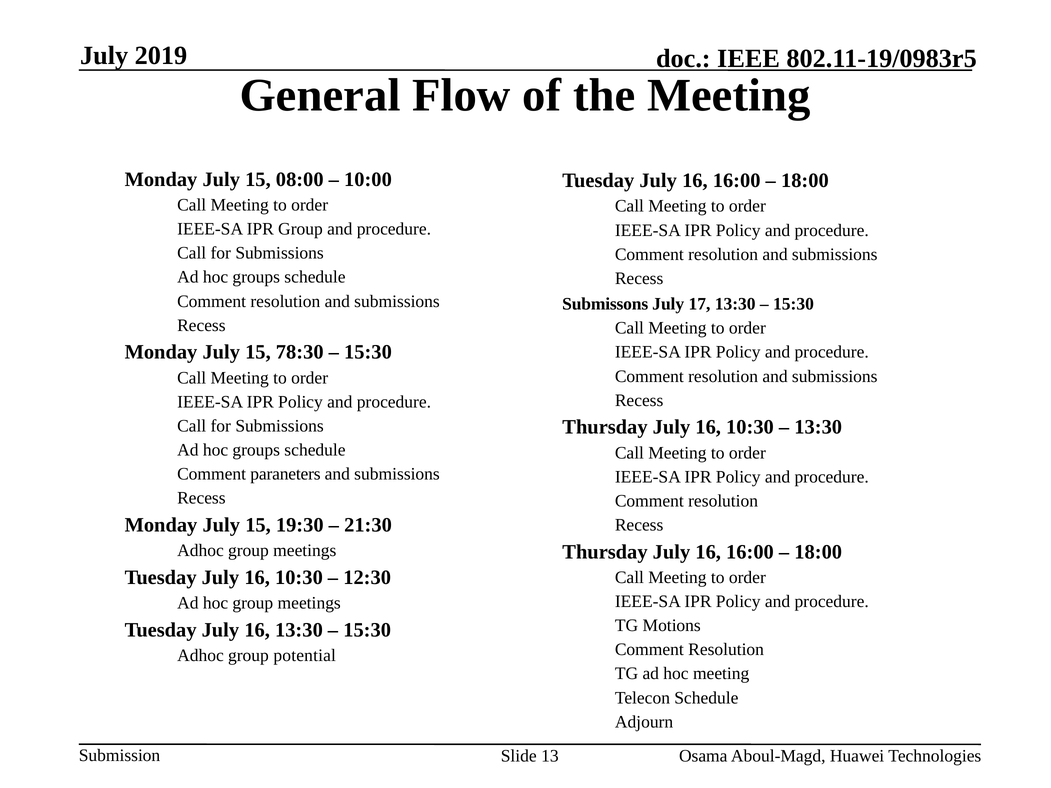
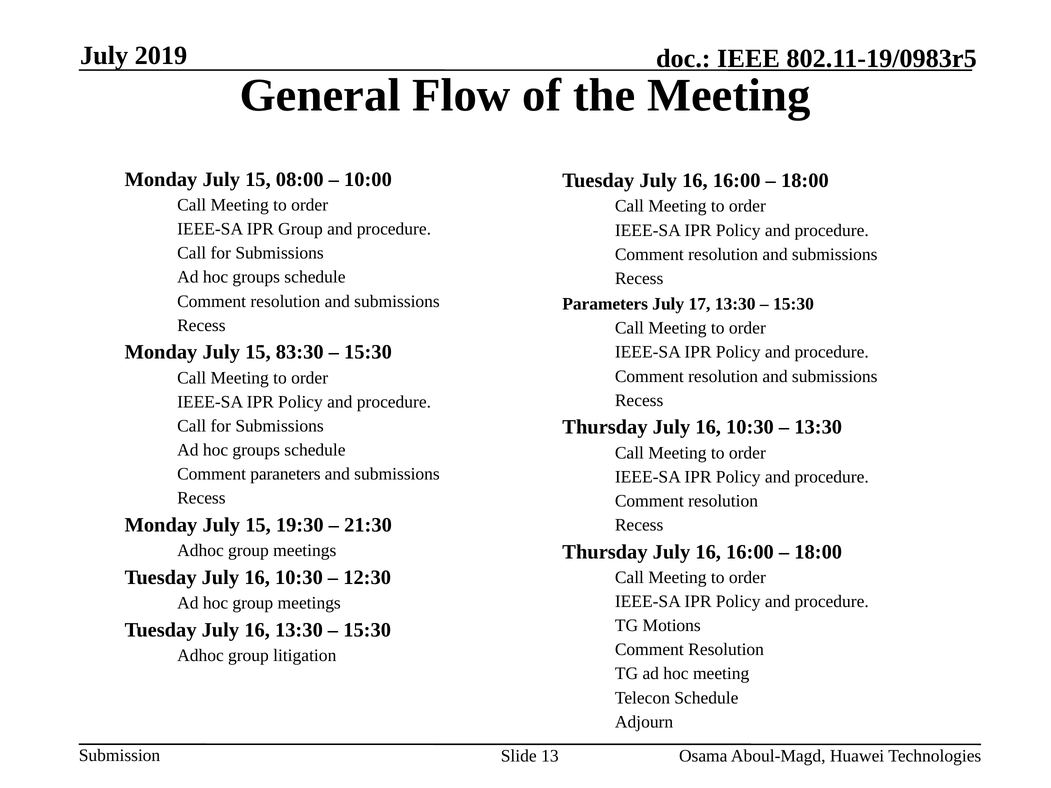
Submissons: Submissons -> Parameters
78:30: 78:30 -> 83:30
potential: potential -> litigation
